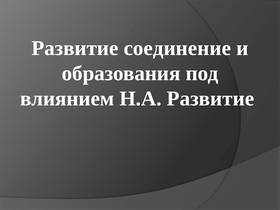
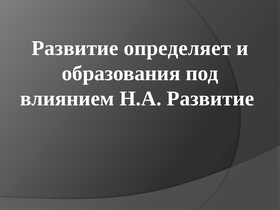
соединение: соединение -> определяет
